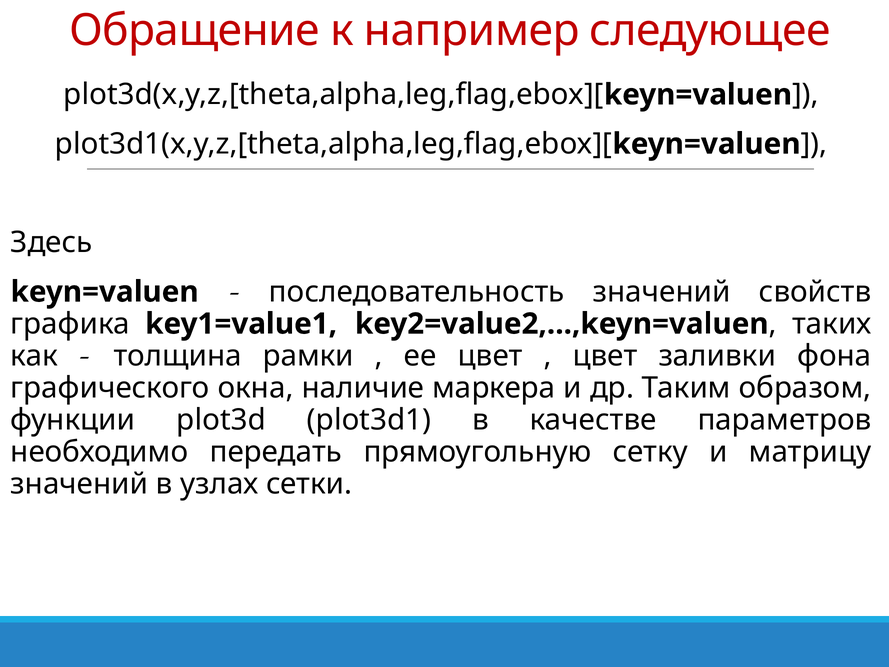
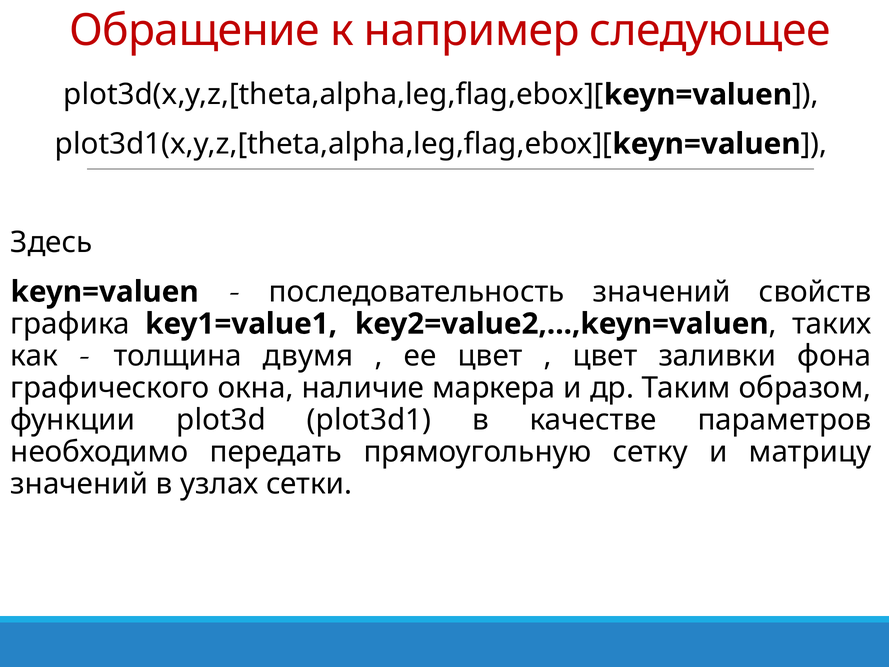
рамки: рамки -> двумя
